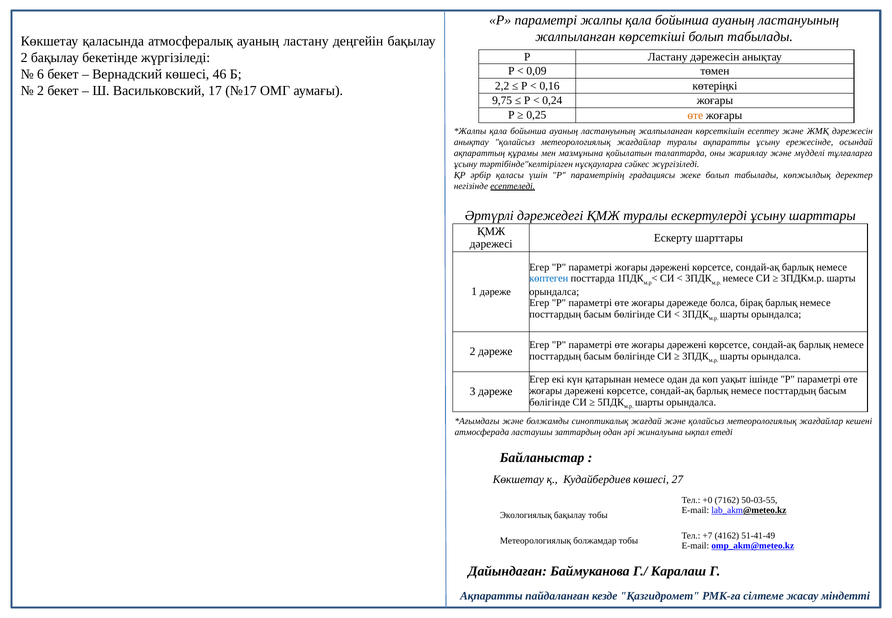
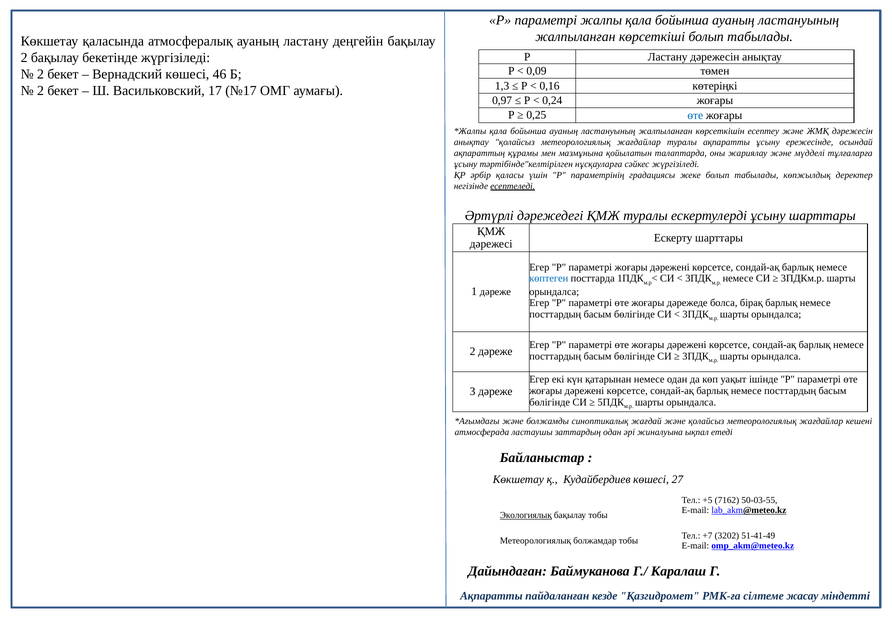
6 at (41, 74): 6 -> 2
2,2: 2,2 -> 1,3
9,75: 9,75 -> 0,97
өте at (695, 115) colour: orange -> blue
+0: +0 -> +5
Экологиялық underline: none -> present
4162: 4162 -> 3202
